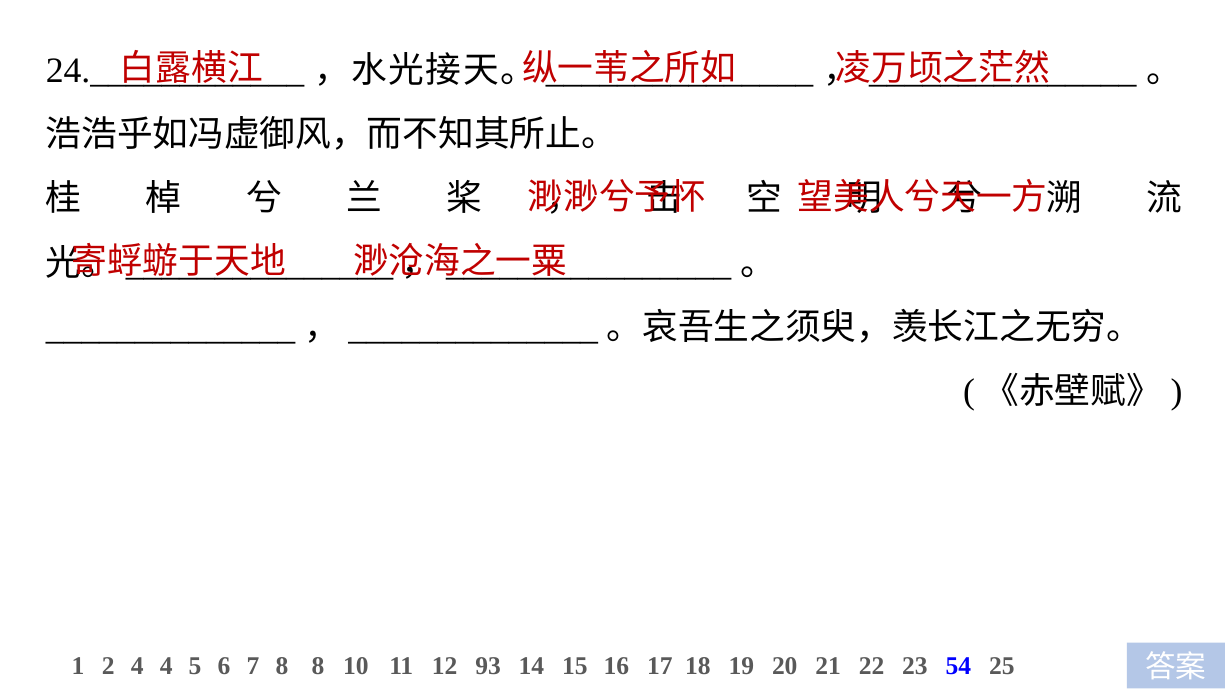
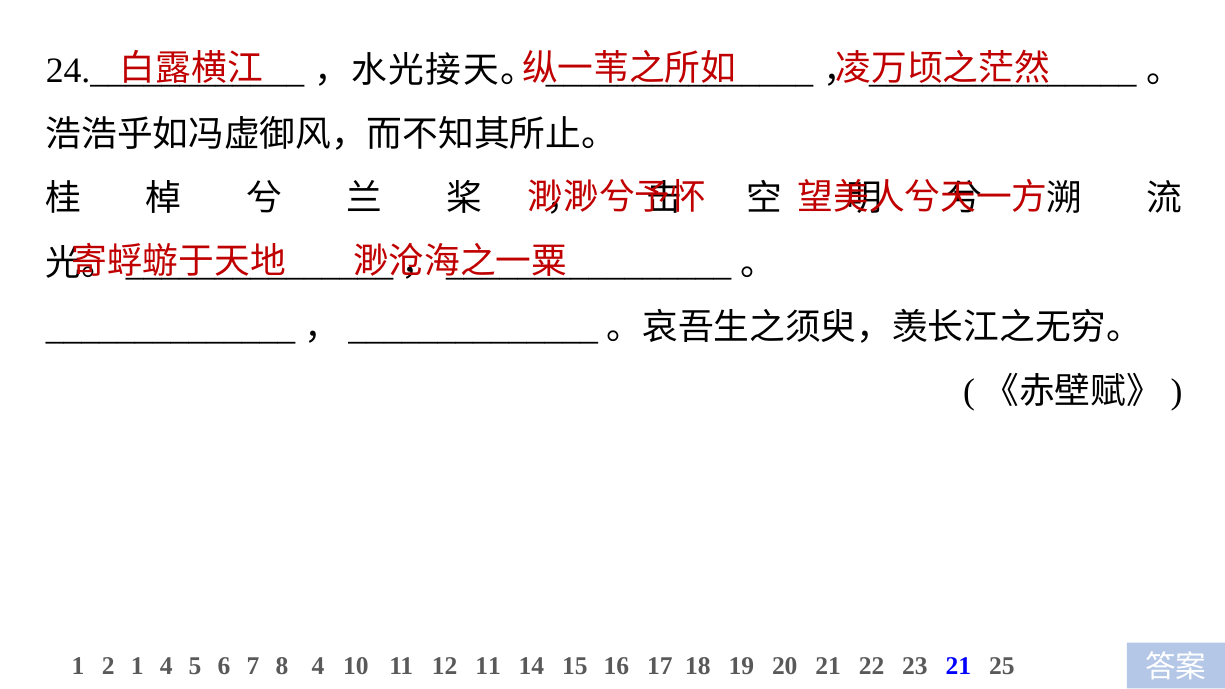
2 4: 4 -> 1
8 8: 8 -> 4
12 93: 93 -> 11
23 54: 54 -> 21
